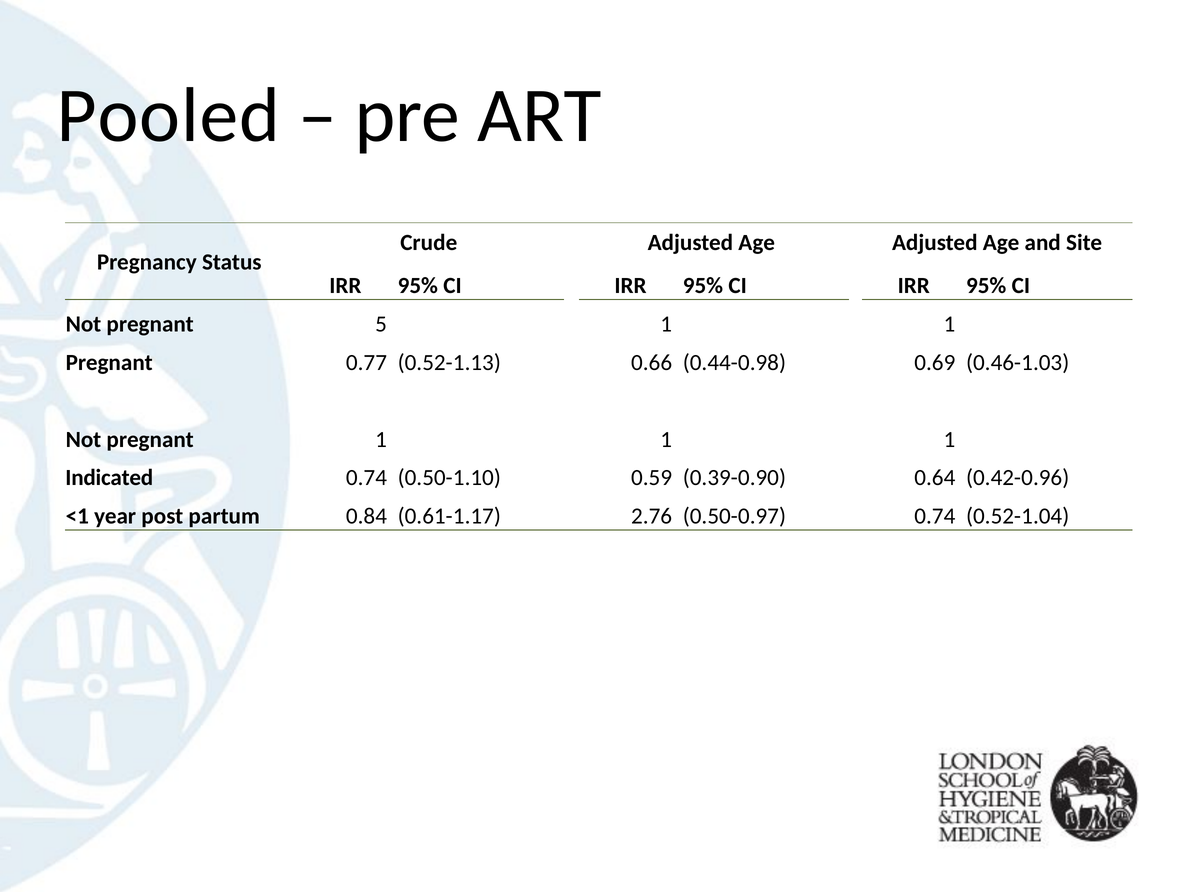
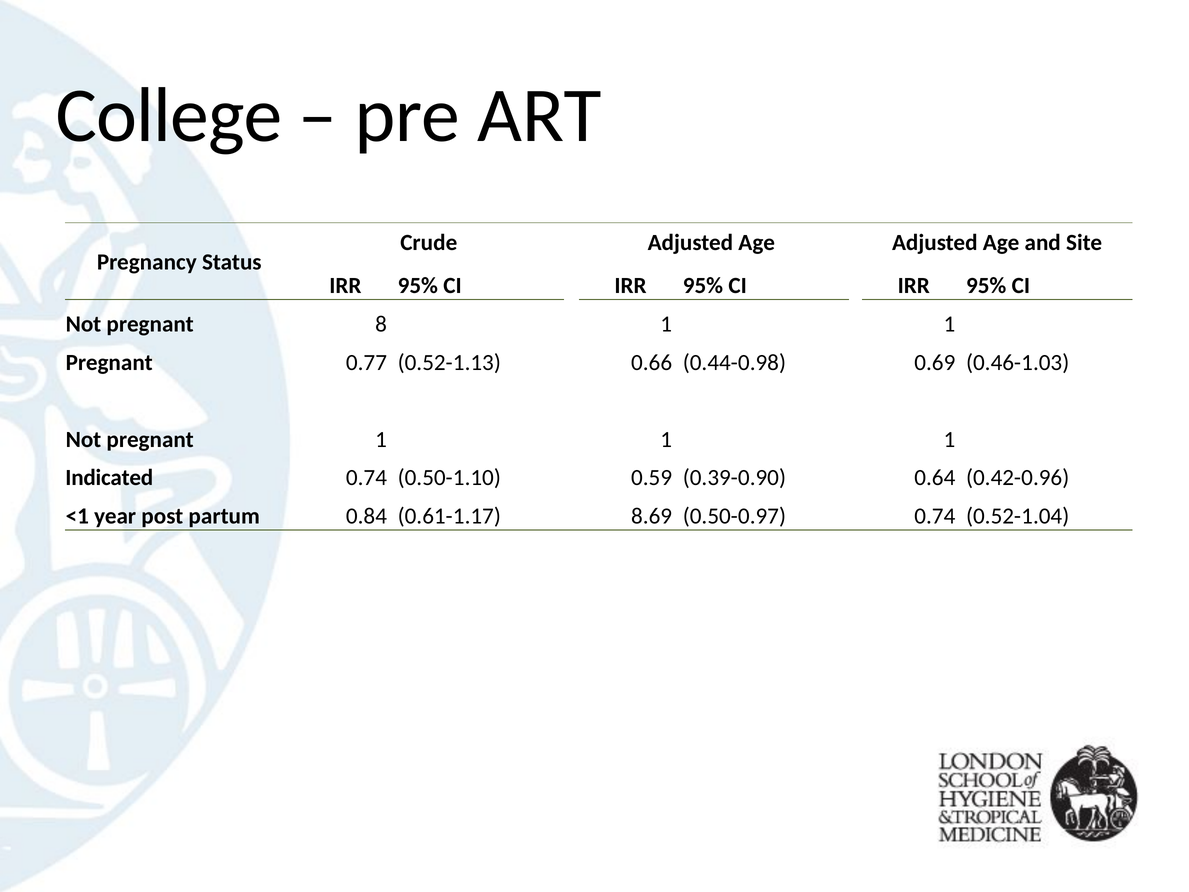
Pooled: Pooled -> College
5: 5 -> 8
2.76: 2.76 -> 8.69
